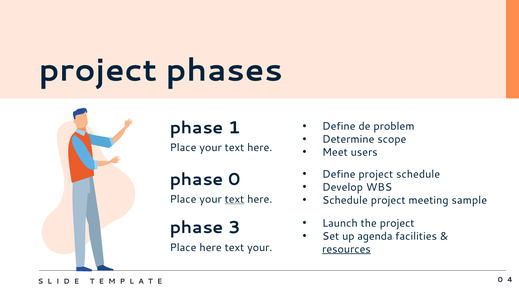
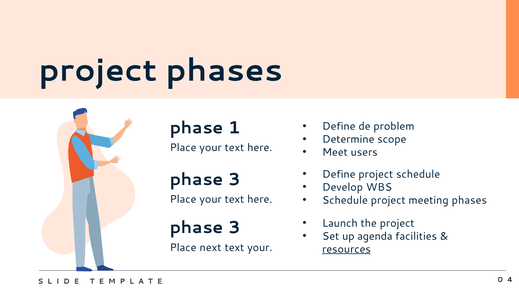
0 at (234, 179): 0 -> 3
meeting sample: sample -> phases
text at (234, 199) underline: present -> none
Place here: here -> next
